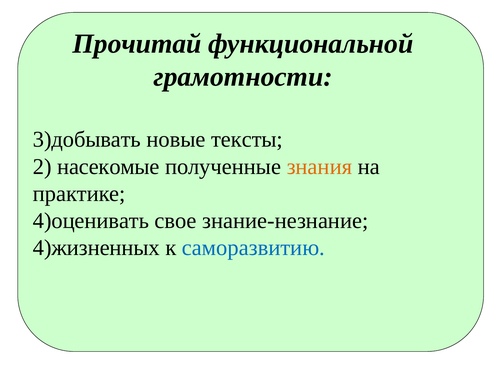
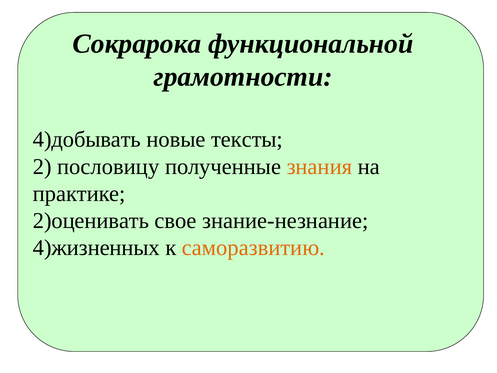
Прочитай: Прочитай -> Сокрарока
3)добывать: 3)добывать -> 4)добывать
насекомые: насекомые -> пословицу
4)оценивать: 4)оценивать -> 2)оценивать
саморазвитию colour: blue -> orange
